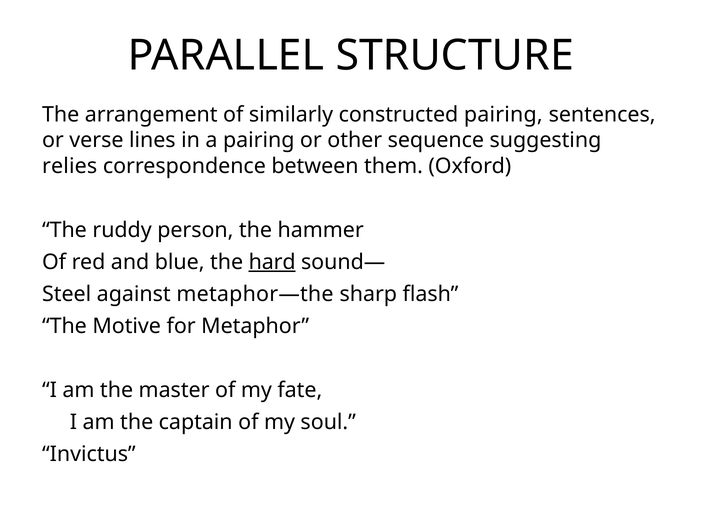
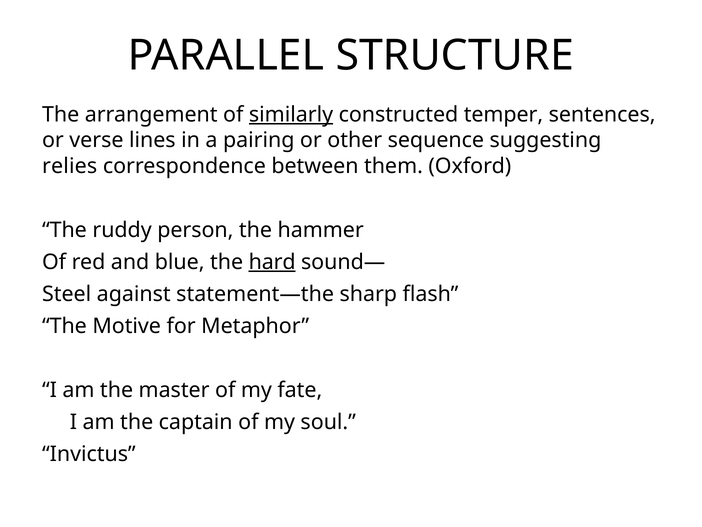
similarly underline: none -> present
constructed pairing: pairing -> temper
metaphor—the: metaphor—the -> statement—the
